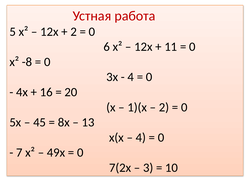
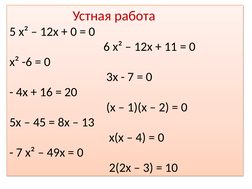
2 at (74, 32): 2 -> 0
-8: -8 -> -6
4 at (131, 77): 4 -> 7
7(2x: 7(2x -> 2(2x
